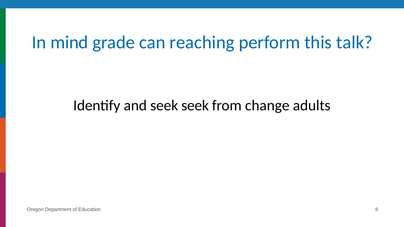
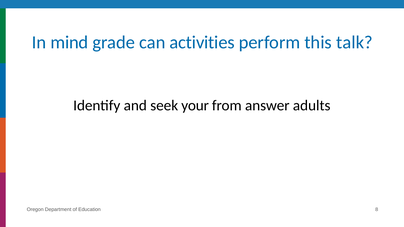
reaching: reaching -> activities
seek seek: seek -> your
change: change -> answer
